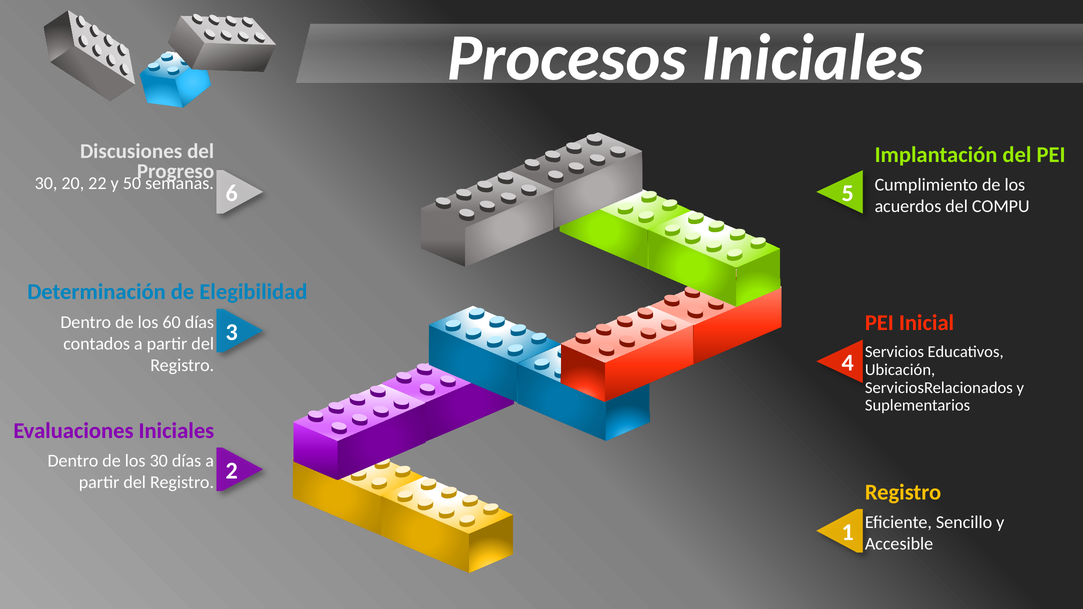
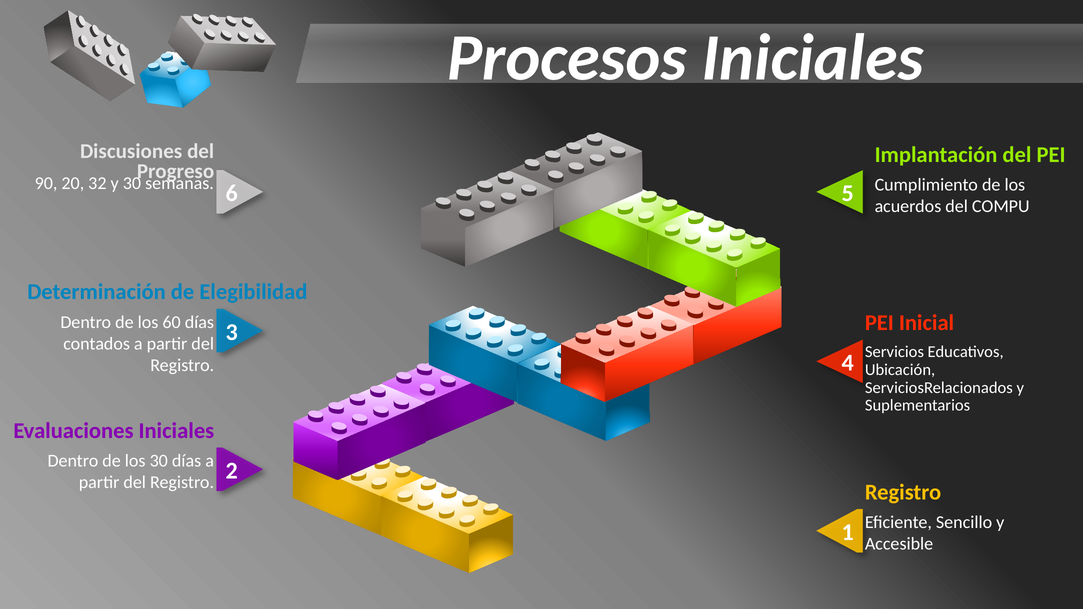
30 at (46, 183): 30 -> 90
22: 22 -> 32
y 50: 50 -> 30
